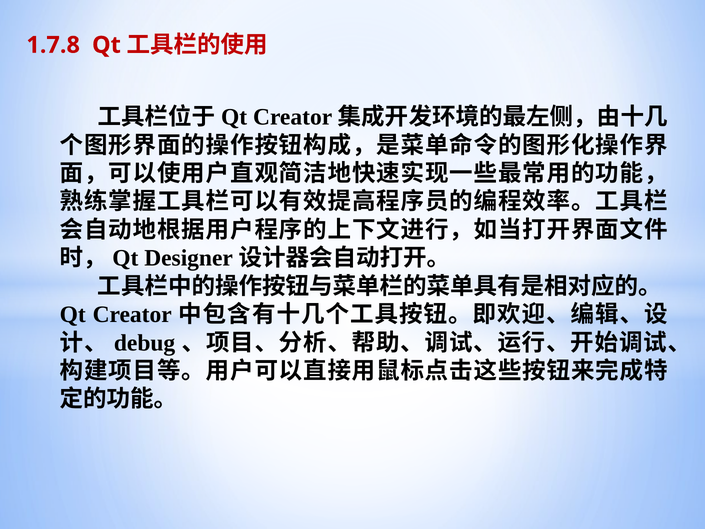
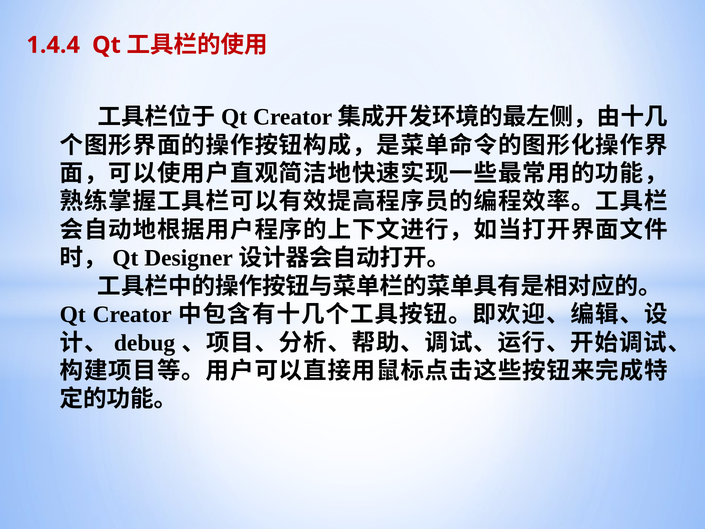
1.7.8: 1.7.8 -> 1.4.4
